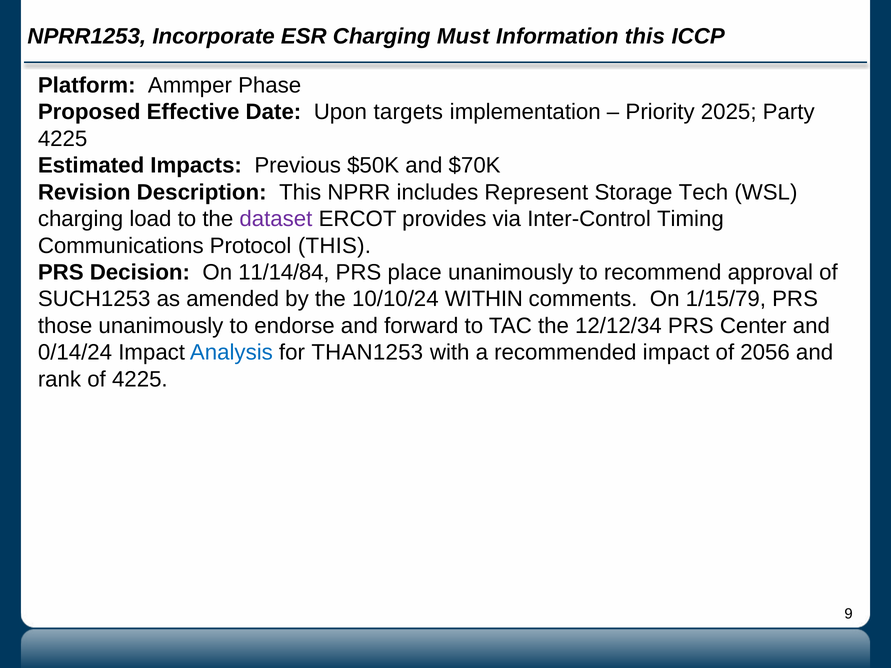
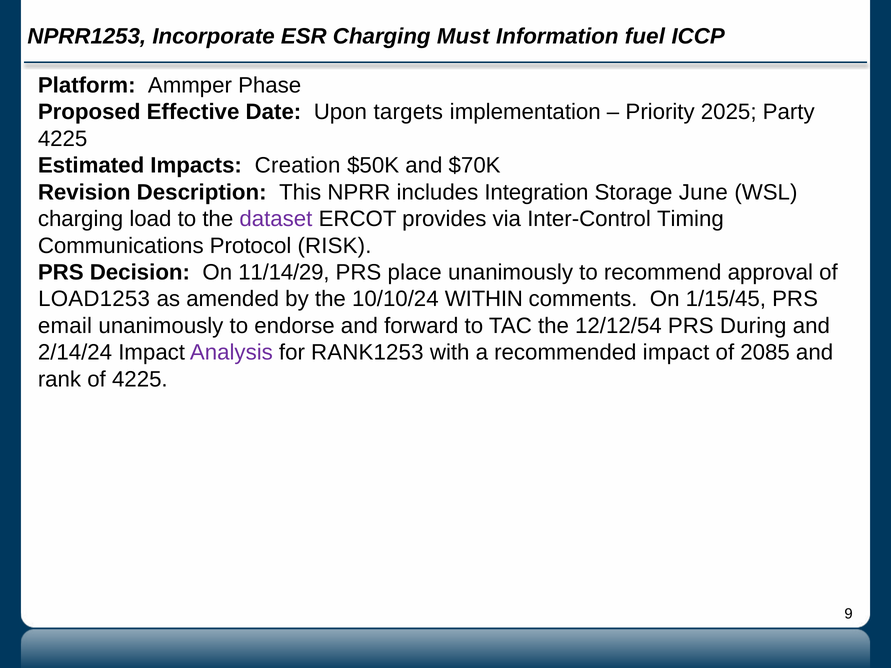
Information this: this -> fuel
Previous: Previous -> Creation
Represent: Represent -> Integration
Tech: Tech -> June
Protocol THIS: THIS -> RISK
11/14/84: 11/14/84 -> 11/14/29
SUCH1253: SUCH1253 -> LOAD1253
1/15/79: 1/15/79 -> 1/15/45
those: those -> email
12/12/34: 12/12/34 -> 12/12/54
Center: Center -> During
0/14/24: 0/14/24 -> 2/14/24
Analysis colour: blue -> purple
THAN1253: THAN1253 -> RANK1253
2056: 2056 -> 2085
